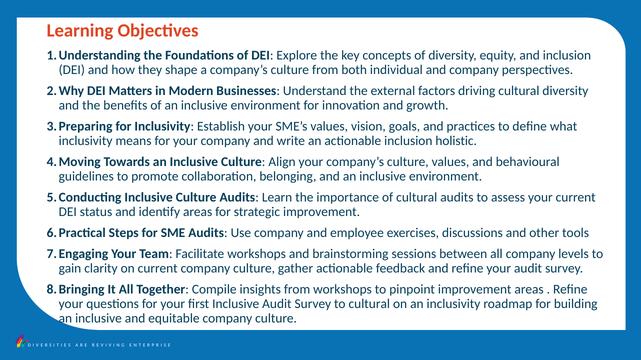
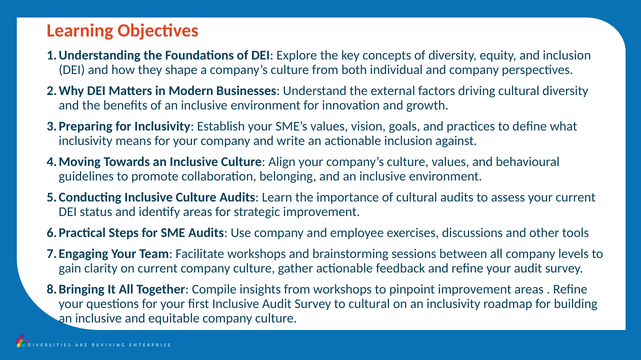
holistic: holistic -> against
